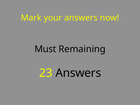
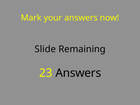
Must: Must -> Slide
